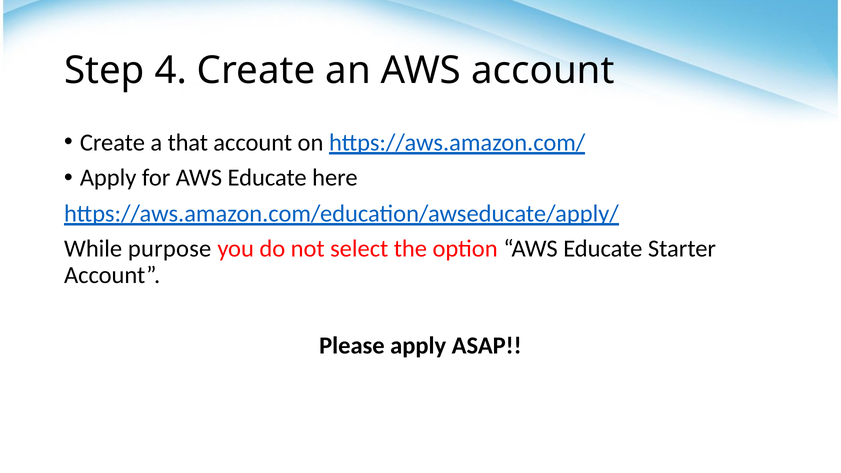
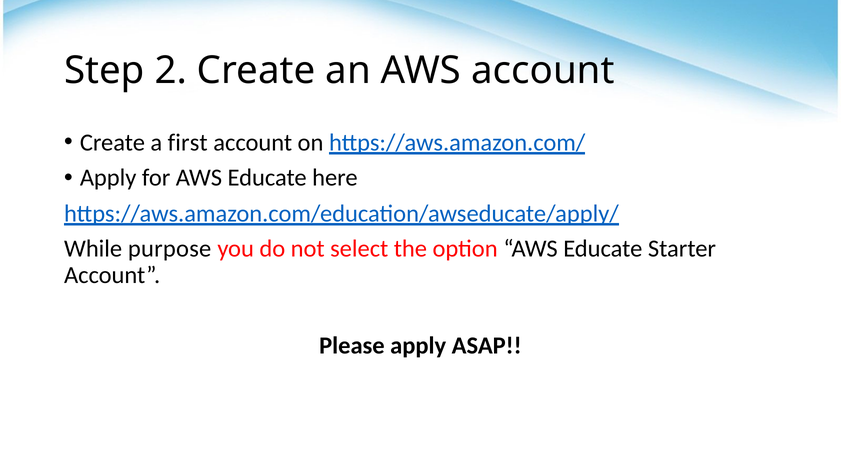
4: 4 -> 2
that: that -> first
